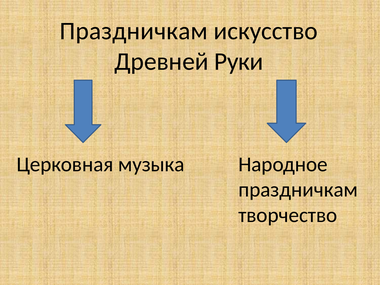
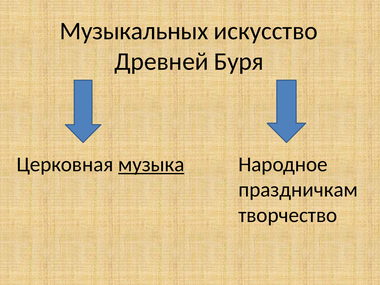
Праздничкам at (134, 31): Праздничкам -> Музыкальных
Руки: Руки -> Буря
музыка underline: none -> present
